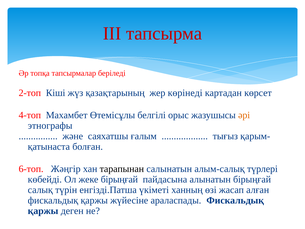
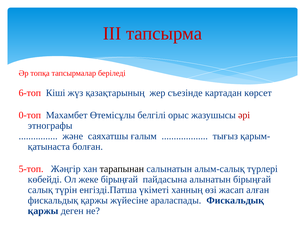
2-топ: 2-топ -> 6-топ
көрінеді: көрінеді -> съезінде
4-топ: 4-топ -> 0-топ
әрі colour: orange -> red
6-топ: 6-топ -> 5-топ
